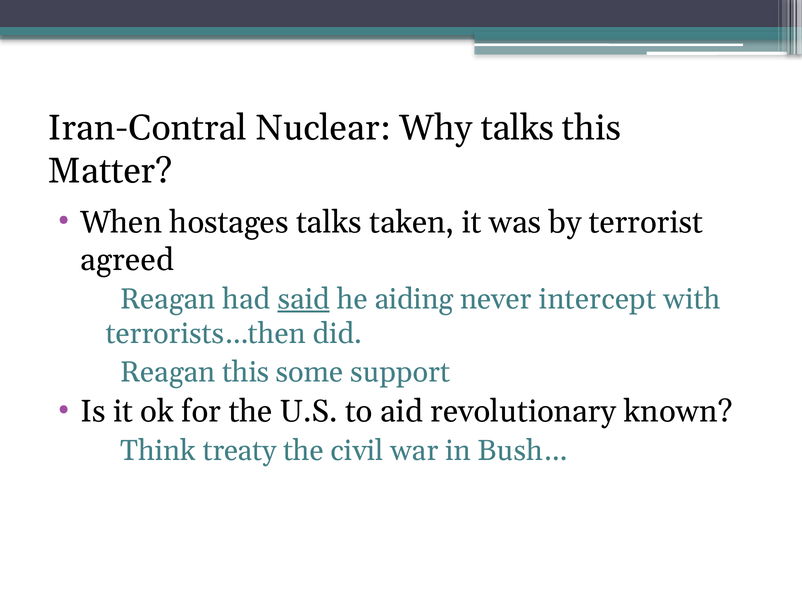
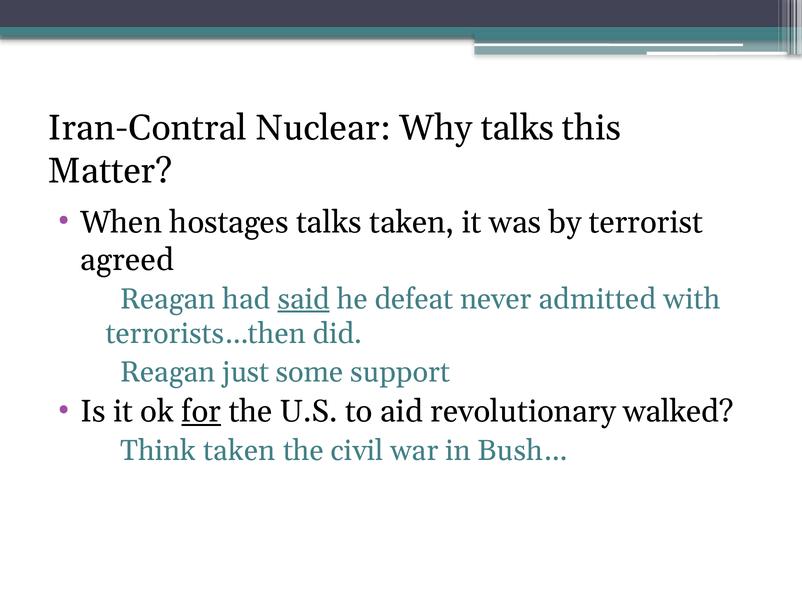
aiding: aiding -> defeat
intercept: intercept -> admitted
Reagan this: this -> just
for underline: none -> present
known: known -> walked
Think treaty: treaty -> taken
